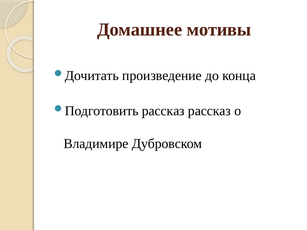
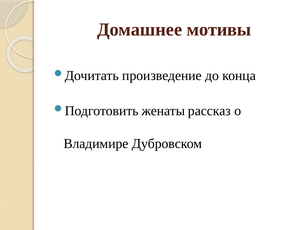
рассказ at (163, 111): рассказ -> женаты
